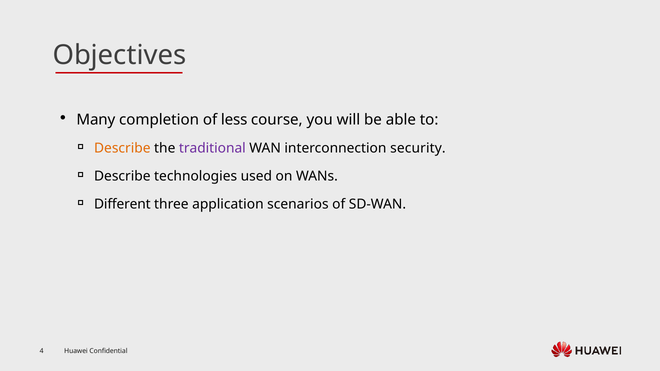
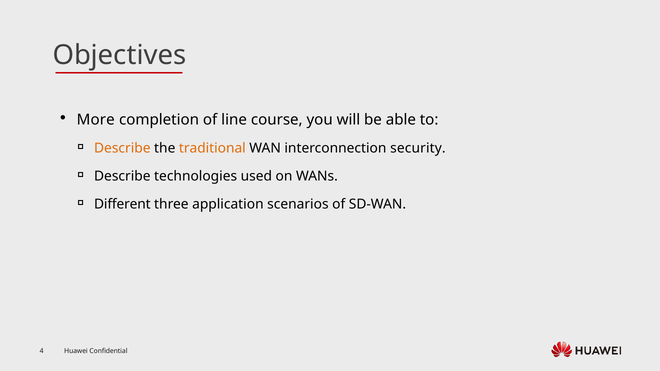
Many: Many -> More
less: less -> line
traditional colour: purple -> orange
